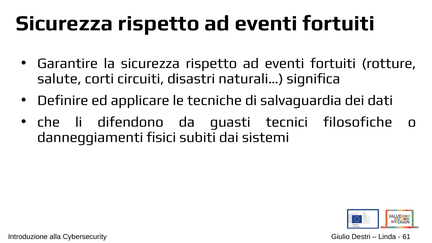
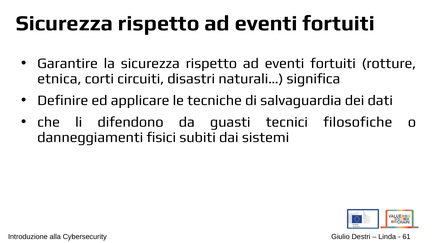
salute: salute -> etnica
